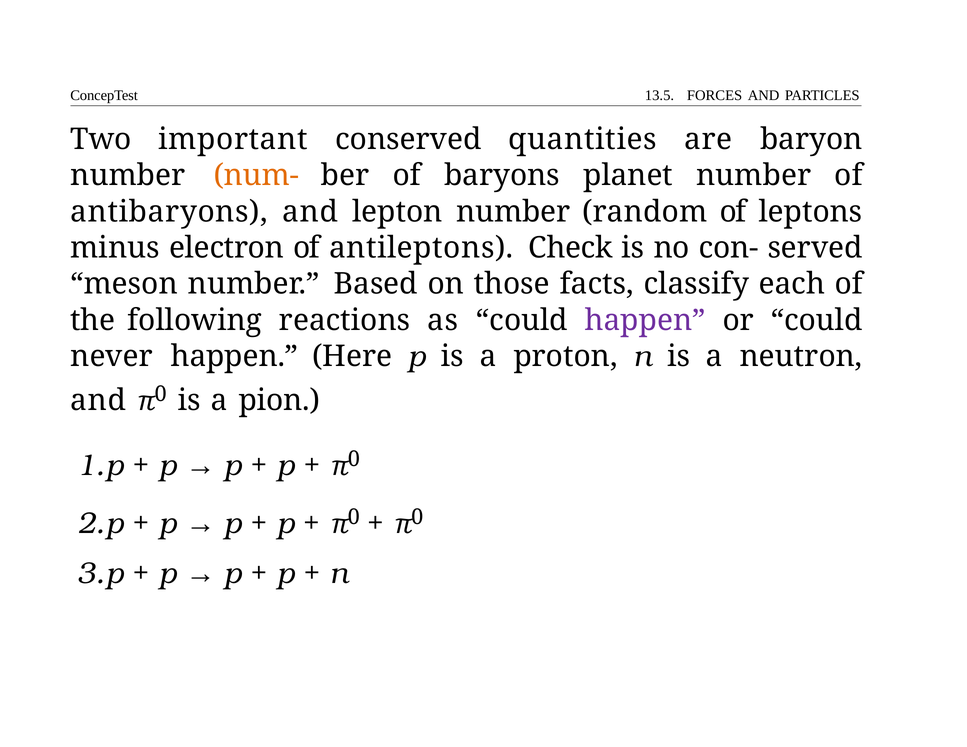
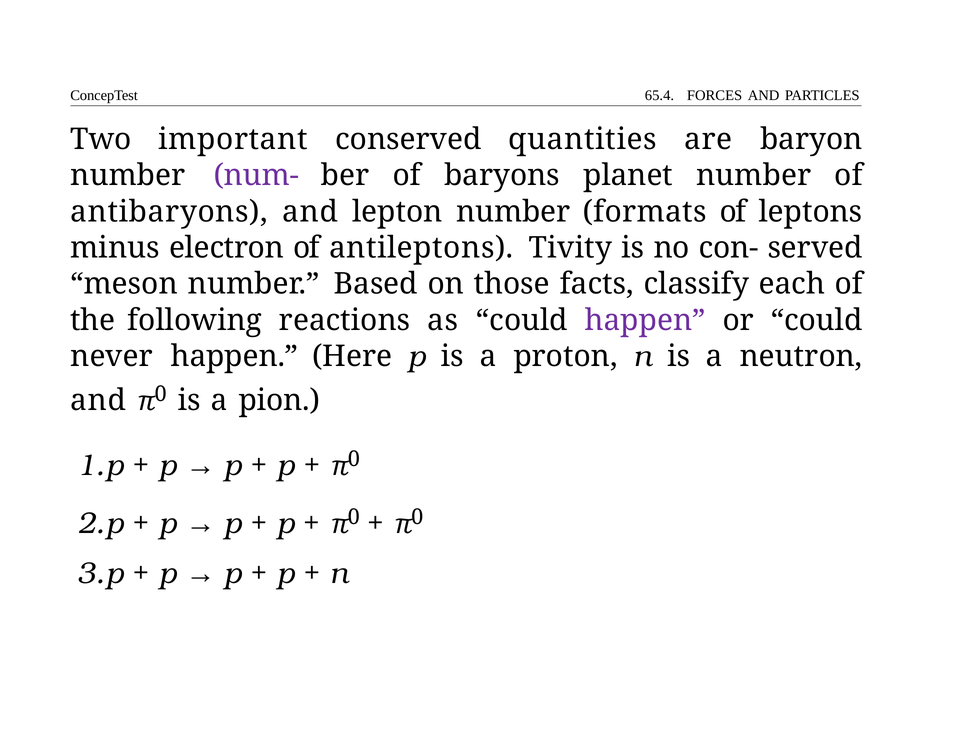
13.5: 13.5 -> 65.4
num- colour: orange -> purple
random: random -> formats
Check: Check -> Tivity
